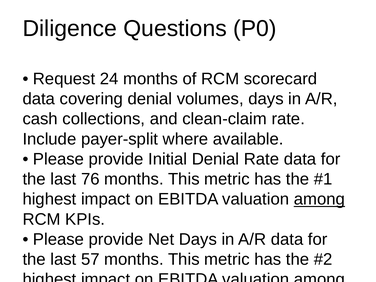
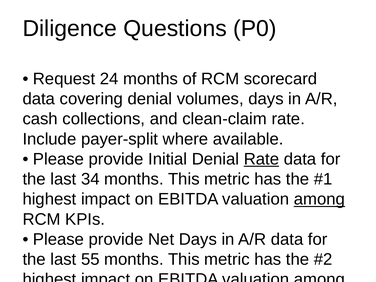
Rate at (261, 159) underline: none -> present
76: 76 -> 34
57: 57 -> 55
